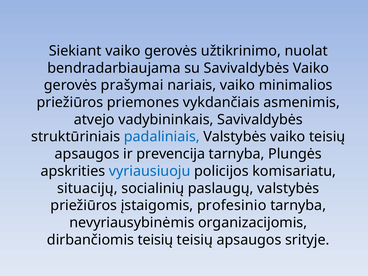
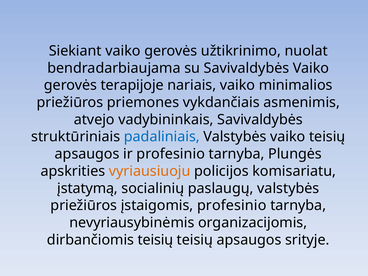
prašymai: prašymai -> terapijoje
ir prevencija: prevencija -> profesinio
vyriausiuoju colour: blue -> orange
situacijų: situacijų -> įstatymą
